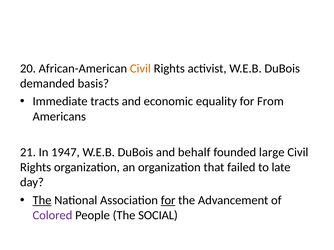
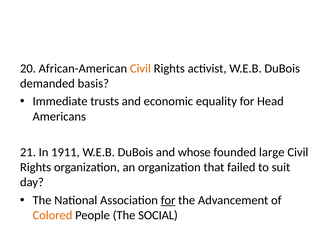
tracts: tracts -> trusts
From: From -> Head
1947: 1947 -> 1911
behalf: behalf -> whose
late: late -> suit
The at (42, 201) underline: present -> none
Colored colour: purple -> orange
